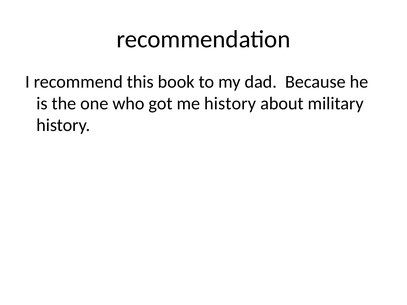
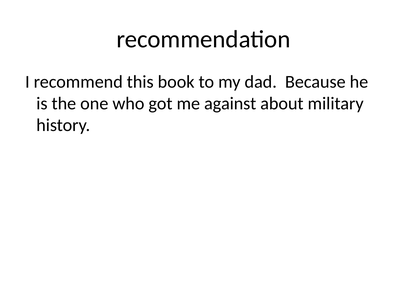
me history: history -> against
